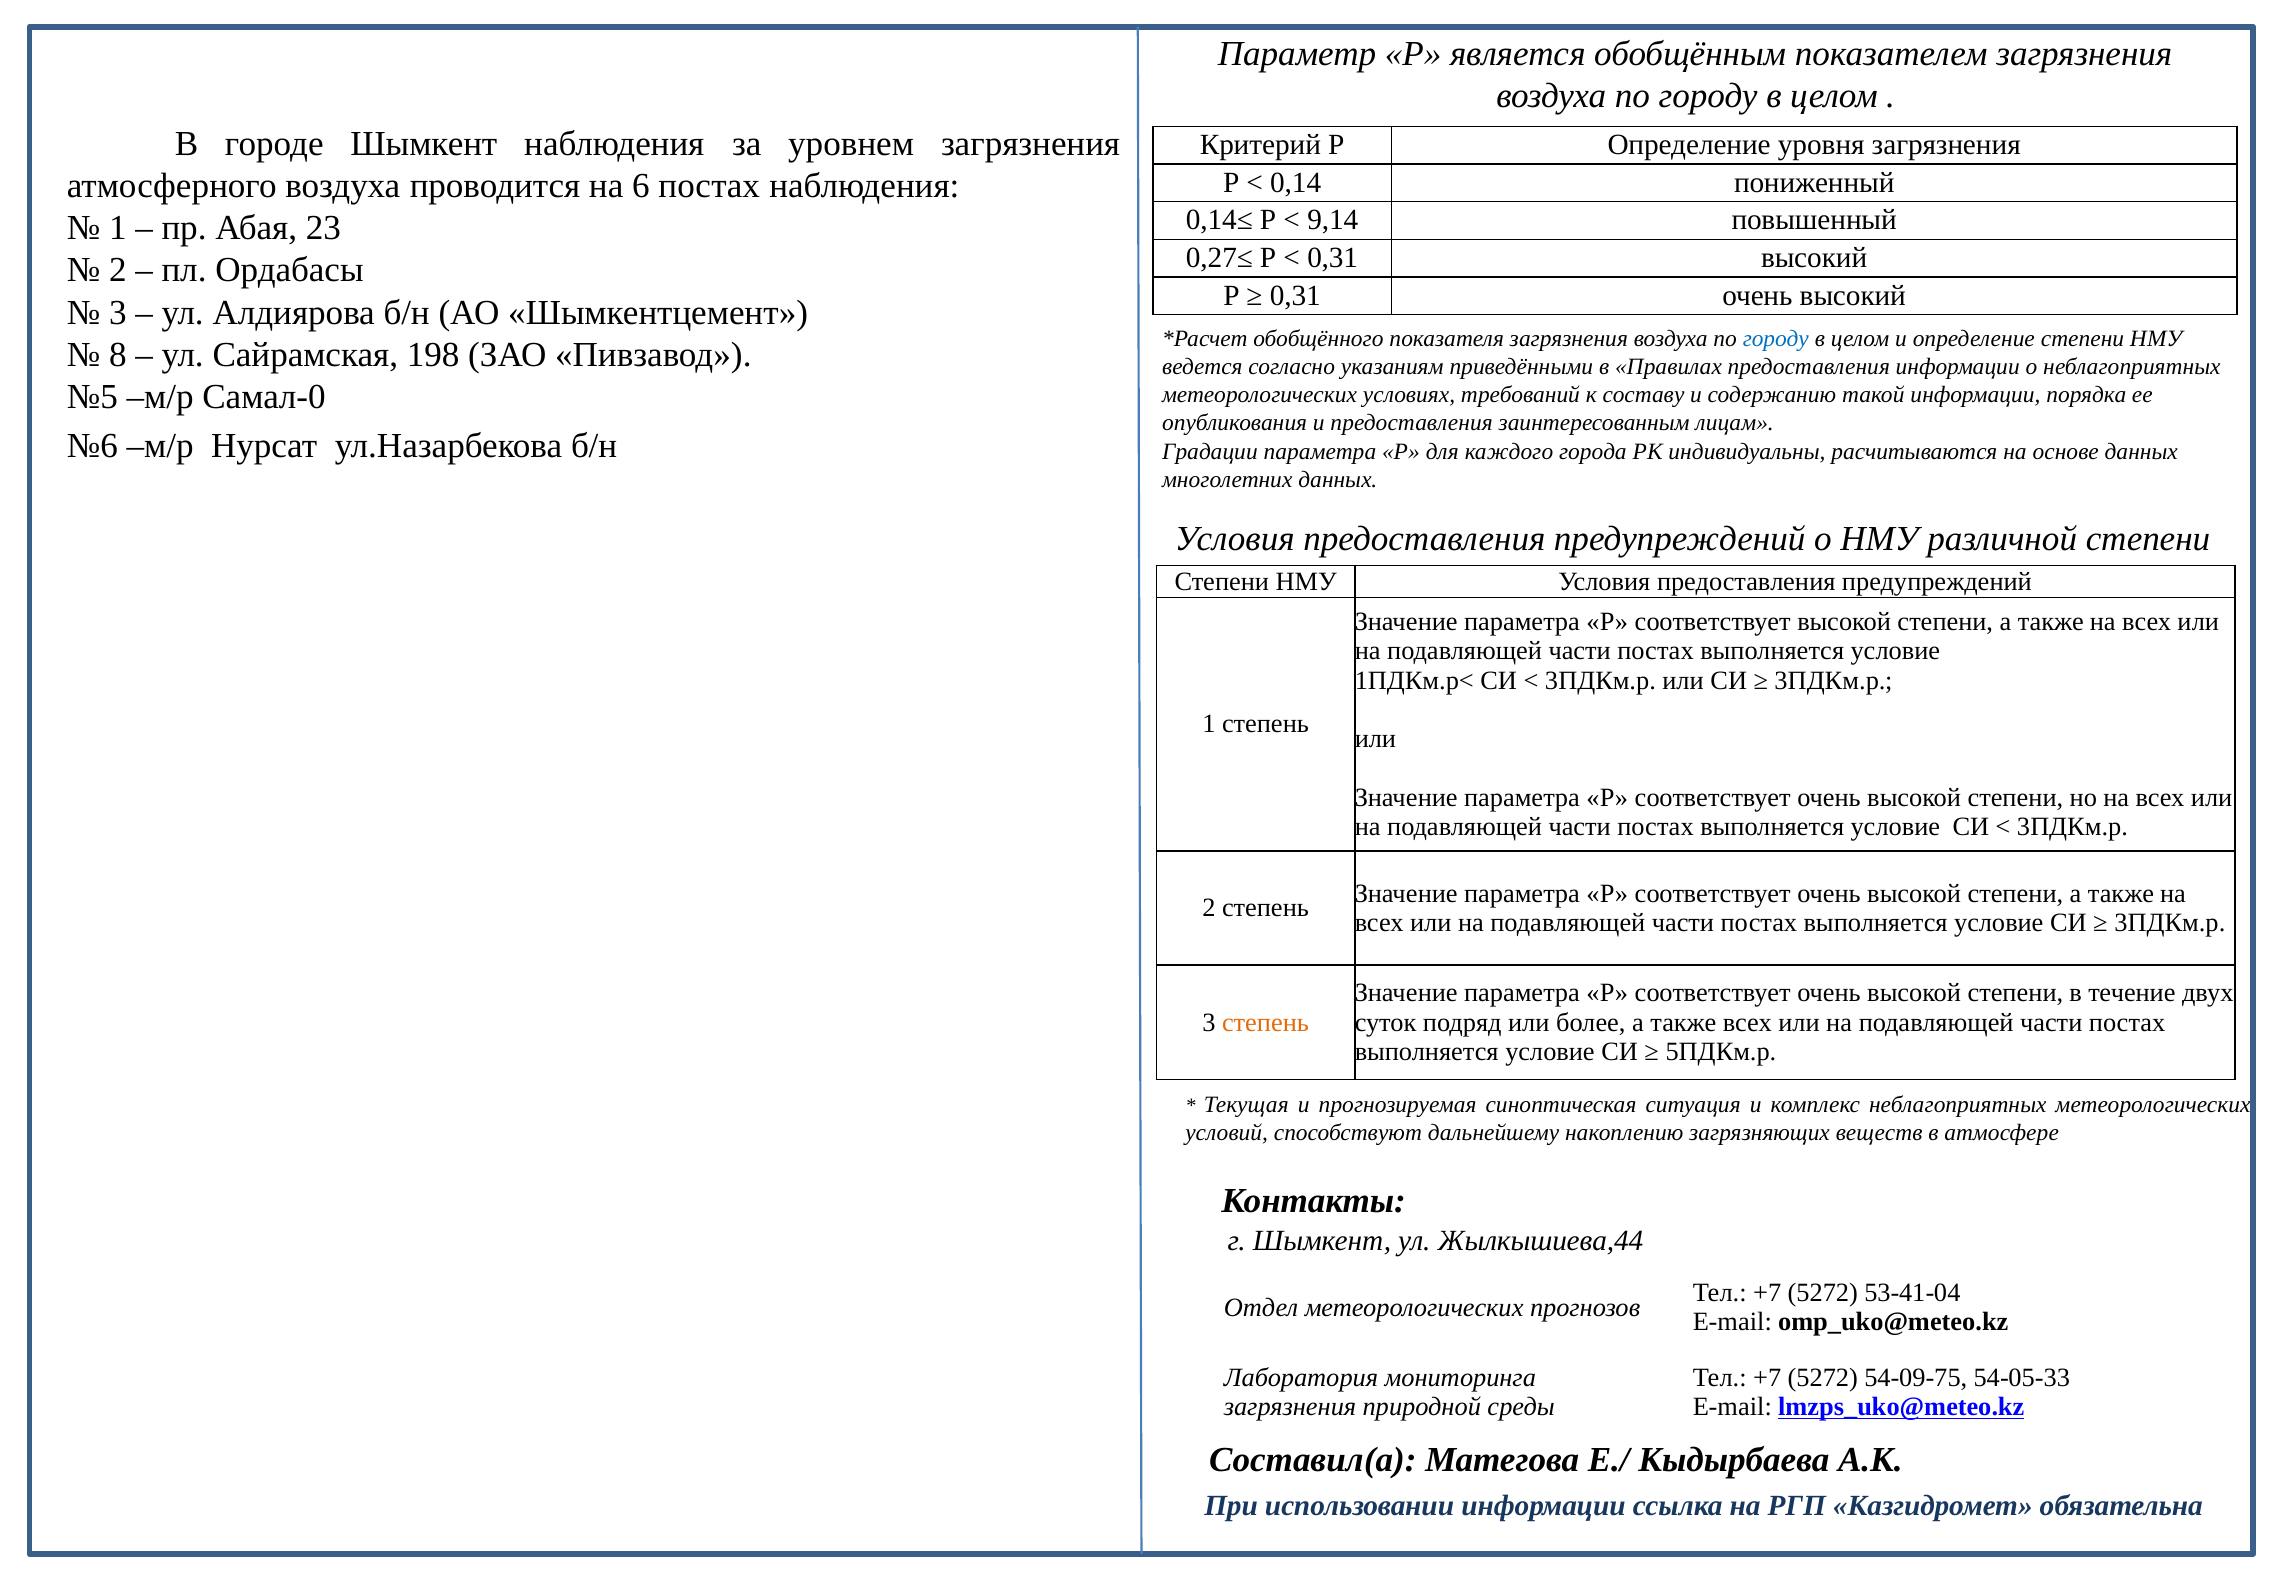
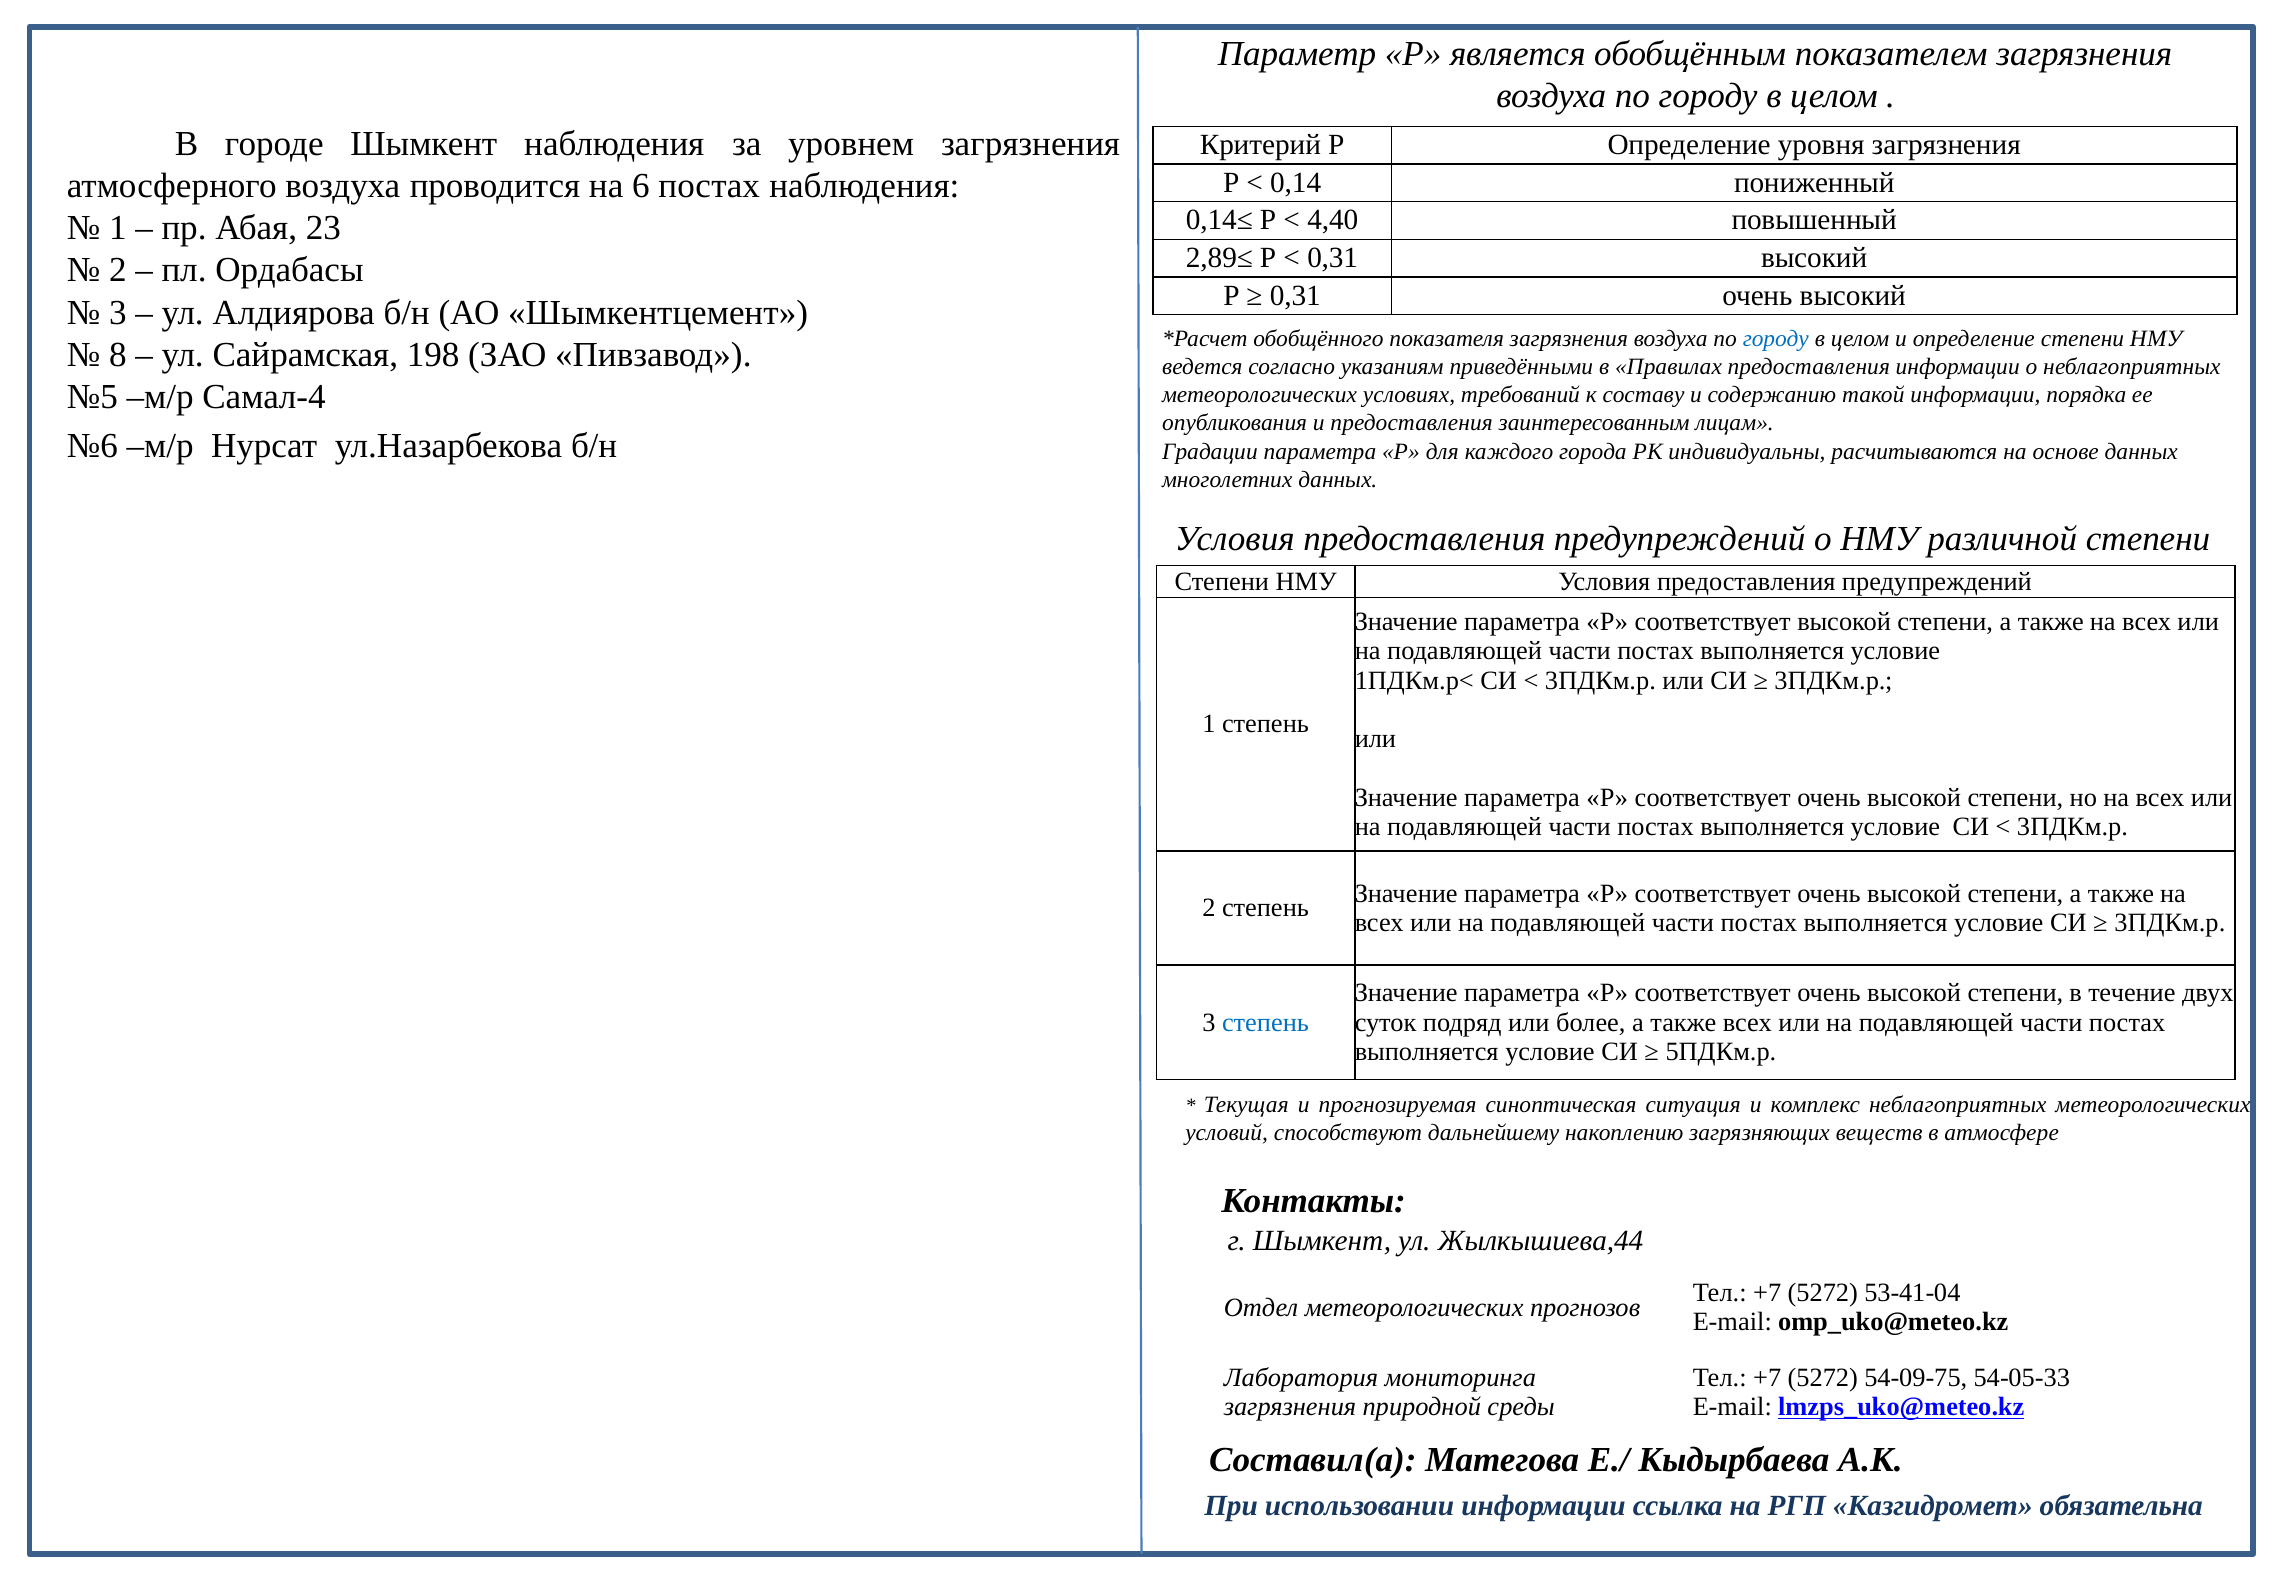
9,14: 9,14 -> 4,40
0,27≤: 0,27≤ -> 2,89≤
Самал-0: Самал-0 -> Самал-4
степень at (1265, 1022) colour: orange -> blue
